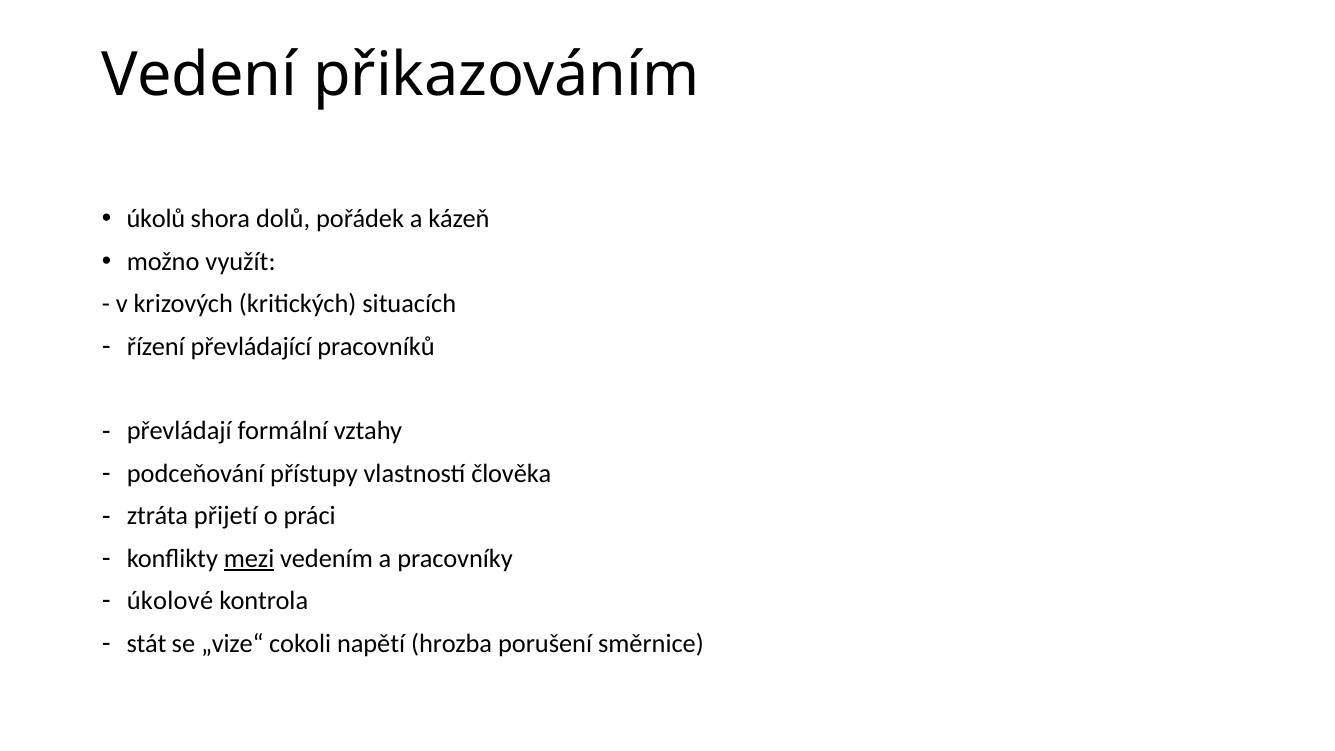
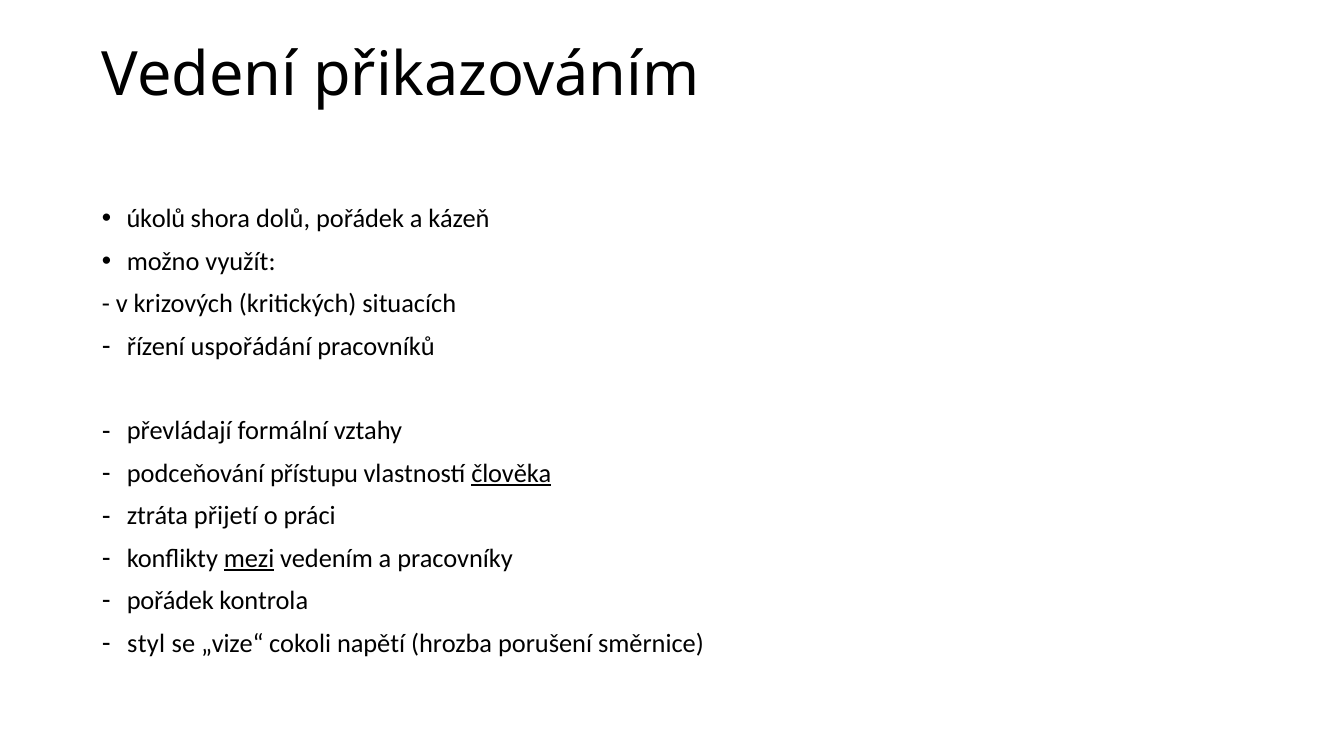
převládající: převládající -> uspořádání
přístupy: přístupy -> přístupu
člověka underline: none -> present
úkolové at (170, 601): úkolové -> pořádek
stát: stát -> styl
